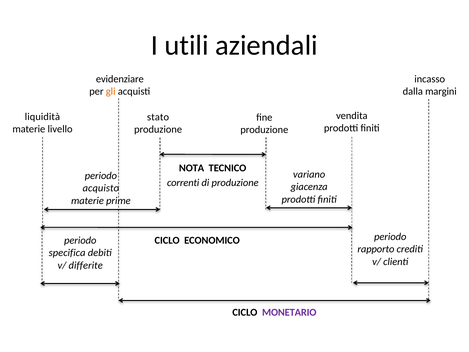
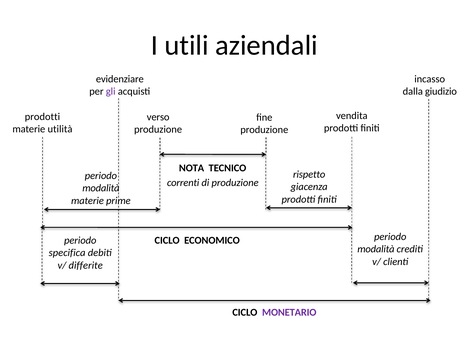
gli colour: orange -> purple
margini: margini -> giudizio
liquidità at (42, 117): liquidità -> prodotti
stato: stato -> verso
livello: livello -> utilità
variano: variano -> rispetto
acquisto at (101, 188): acquisto -> modalità
rapporto at (376, 249): rapporto -> modalità
